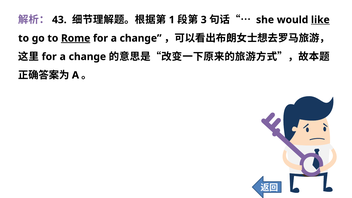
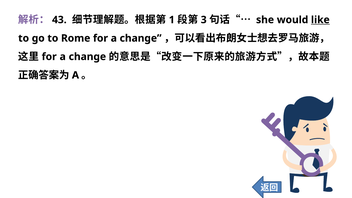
Rome underline: present -> none
